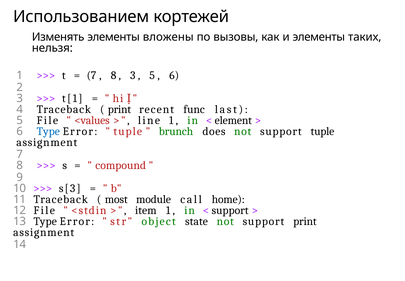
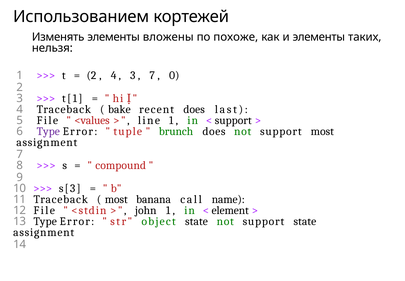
вызовы: вызовы -> похоже
7 at (91, 75): 7 -> 2
8 at (114, 75): 8 -> 4
5 at (152, 75): 5 -> 7
6 at (174, 75): 6 -> 0
print at (119, 109): print -> bake
recent func: func -> does
element at (233, 120): element -> support
Type at (48, 131) colour: blue -> purple
support tuple: tuple -> most
module: module -> banana
home: home -> name
item: item -> john
support at (230, 210): support -> element
support print: print -> state
